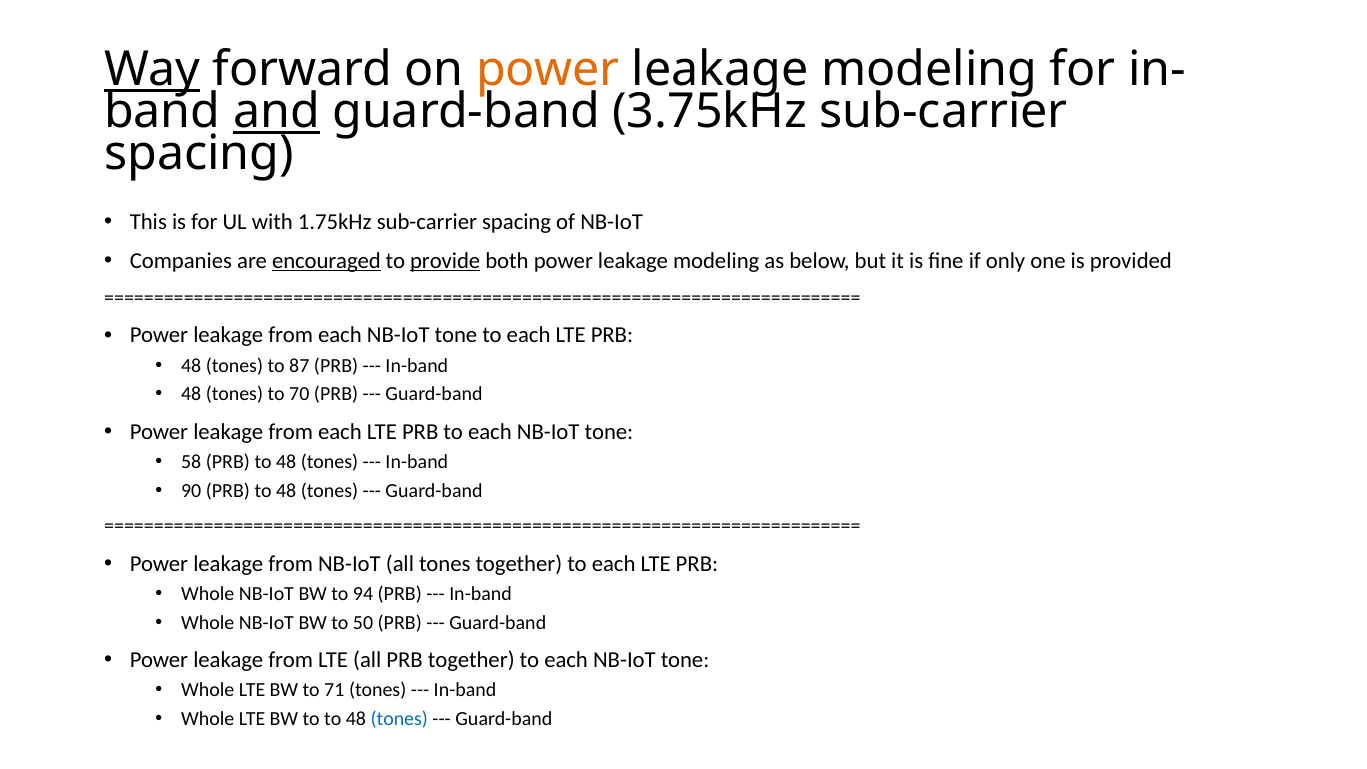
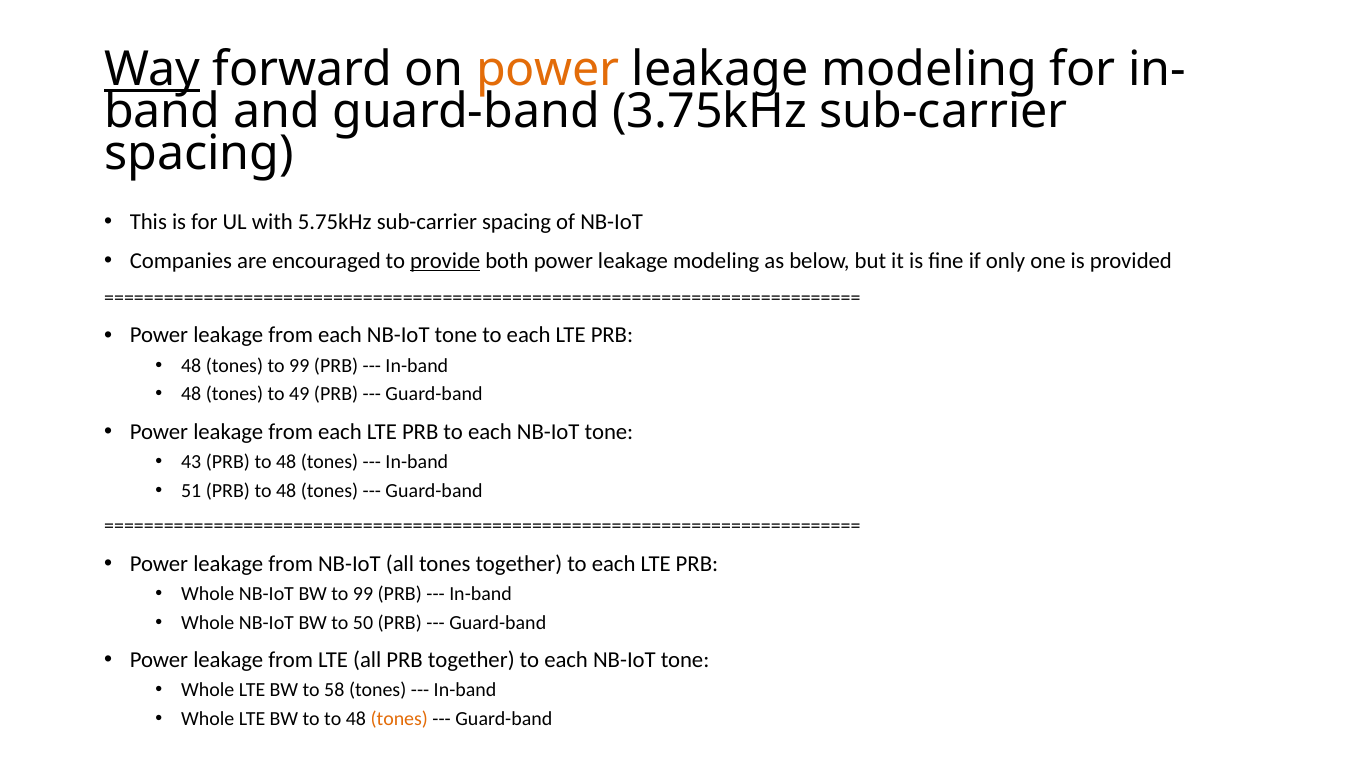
and underline: present -> none
1.75kHz: 1.75kHz -> 5.75kHz
encouraged underline: present -> none
tones to 87: 87 -> 99
70: 70 -> 49
58: 58 -> 43
90: 90 -> 51
BW to 94: 94 -> 99
71: 71 -> 58
tones at (399, 719) colour: blue -> orange
